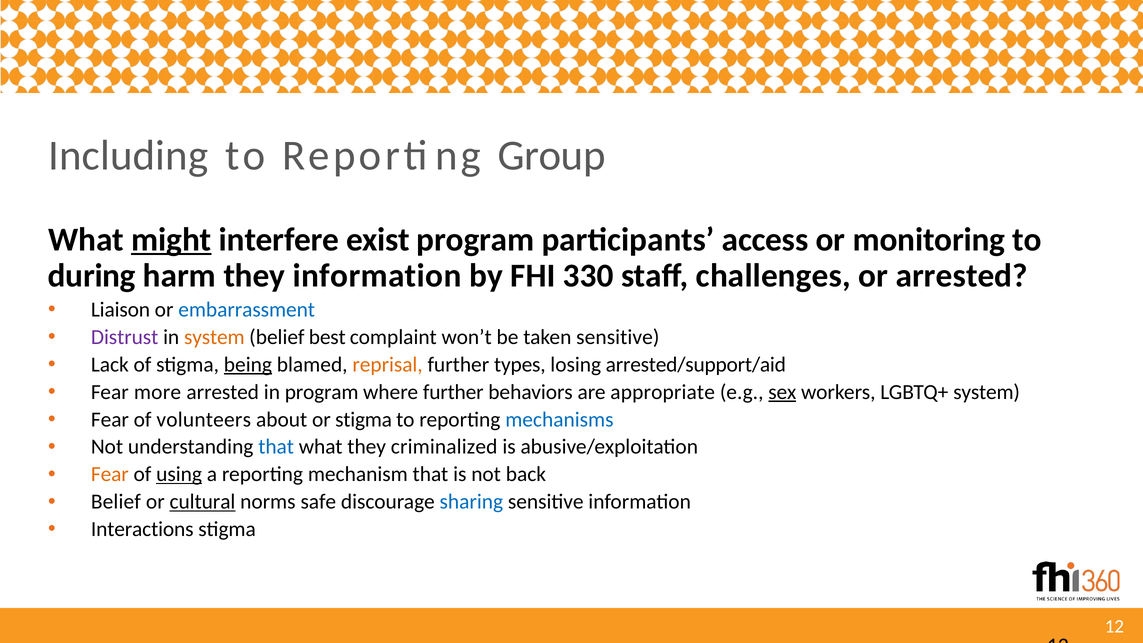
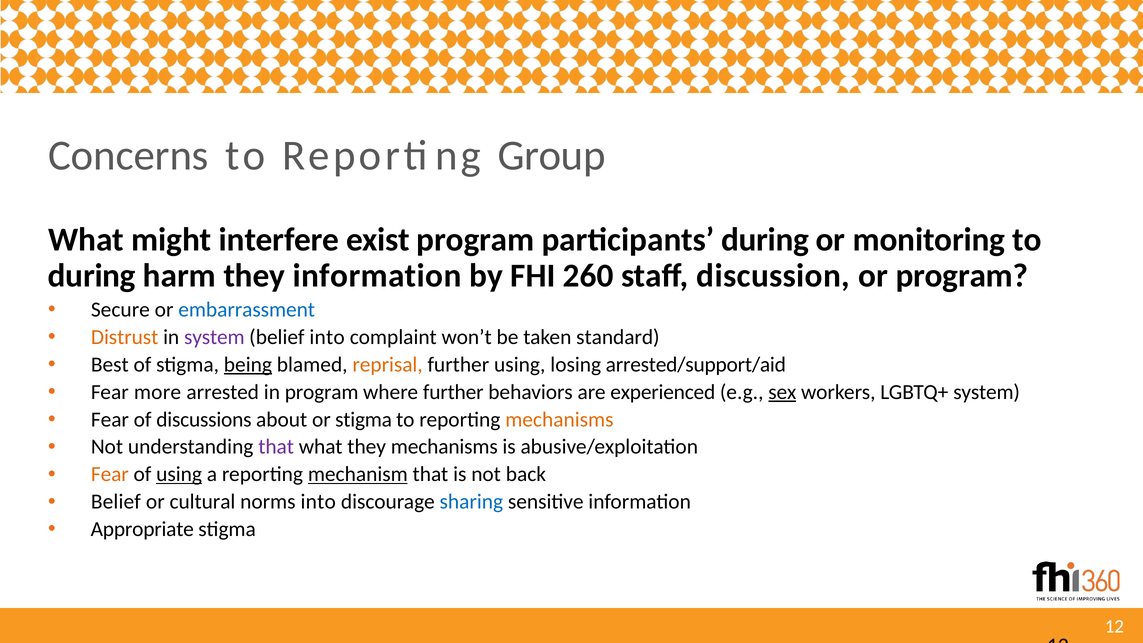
Including: Including -> Concerns
might underline: present -> none
participants access: access -> during
330: 330 -> 260
challenges: challenges -> discussion
or arrested: arrested -> program
Liaison: Liaison -> Secure
Distrust colour: purple -> orange
system at (214, 337) colour: orange -> purple
belief best: best -> into
taken sensitive: sensitive -> standard
Lack: Lack -> Best
further types: types -> using
appropriate: appropriate -> experienced
volunteers: volunteers -> discussions
mechanisms at (559, 419) colour: blue -> orange
that at (276, 447) colour: blue -> purple
they criminalized: criminalized -> mechanisms
mechanism underline: none -> present
cultural underline: present -> none
norms safe: safe -> into
Interactions: Interactions -> Appropriate
